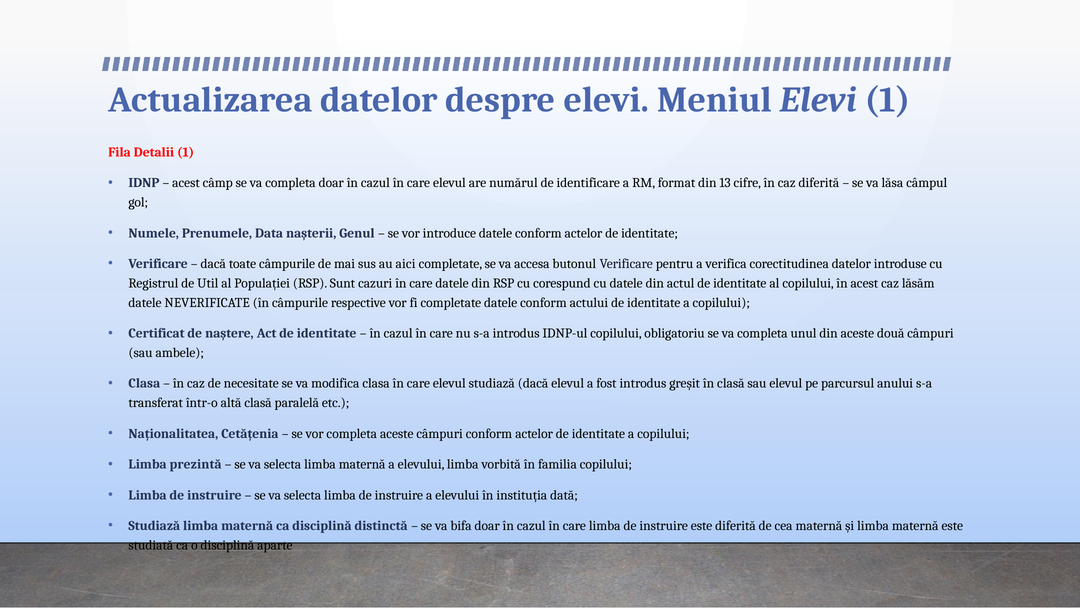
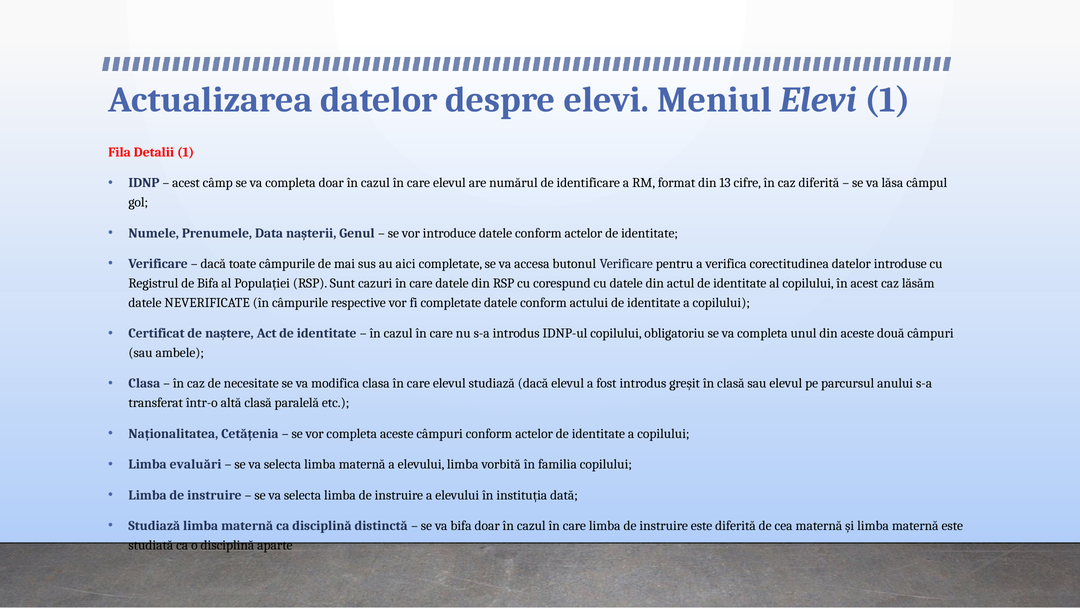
de Util: Util -> Bifa
prezintă: prezintă -> evaluări
